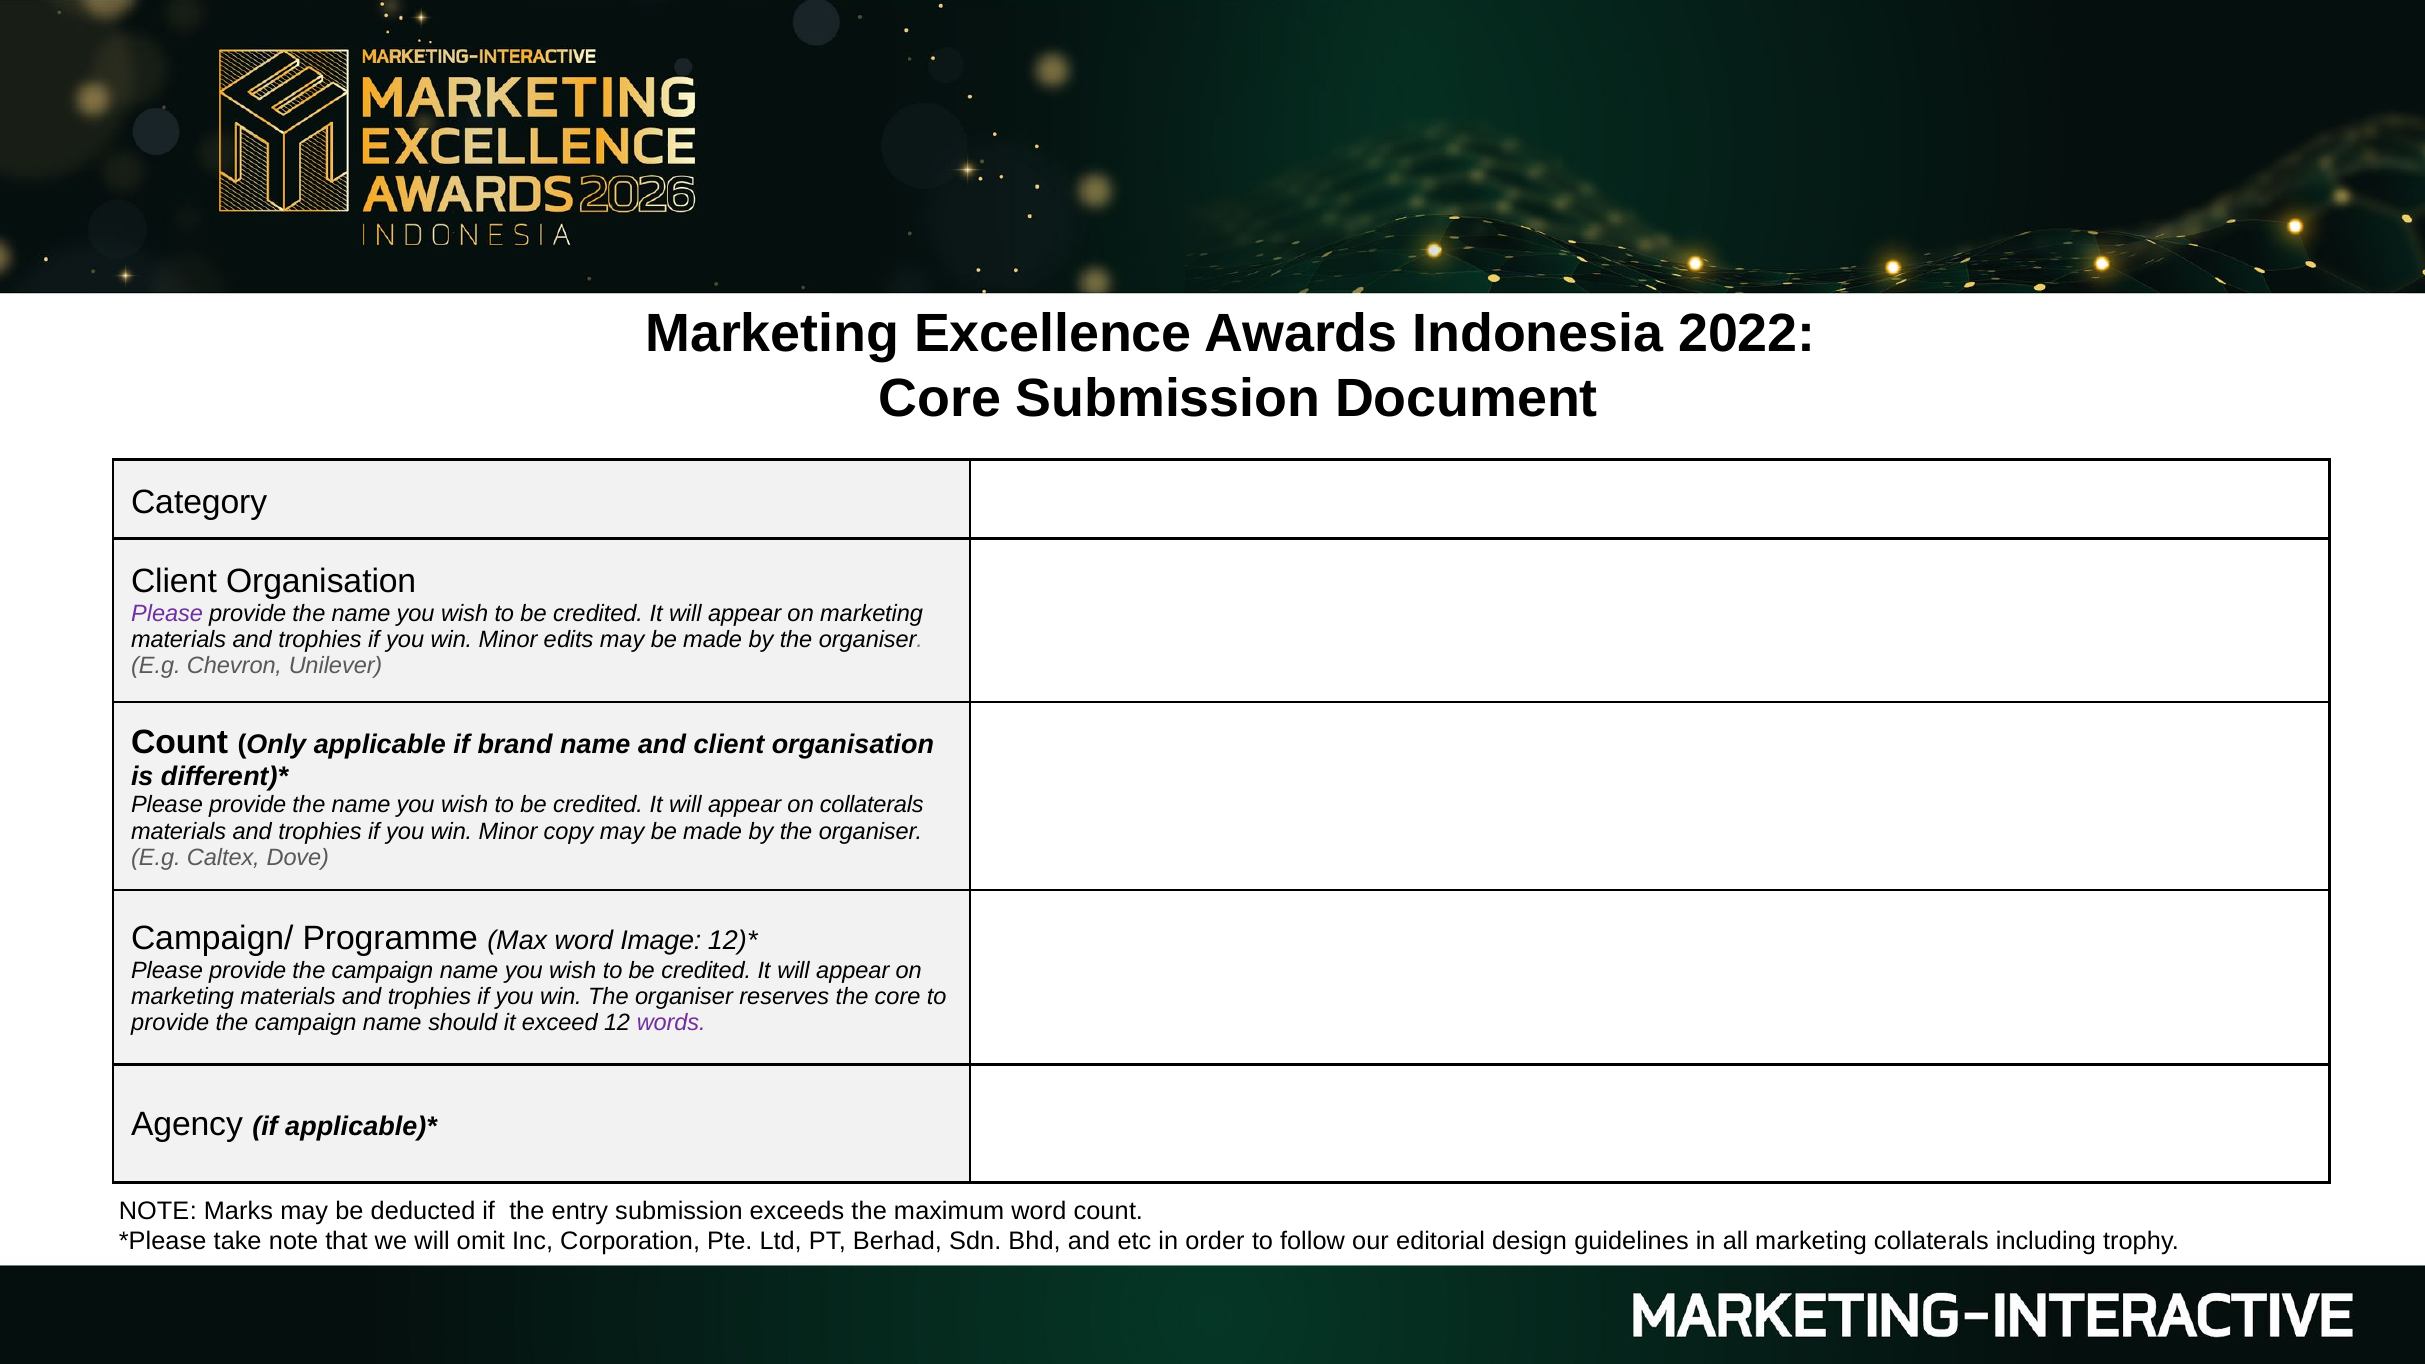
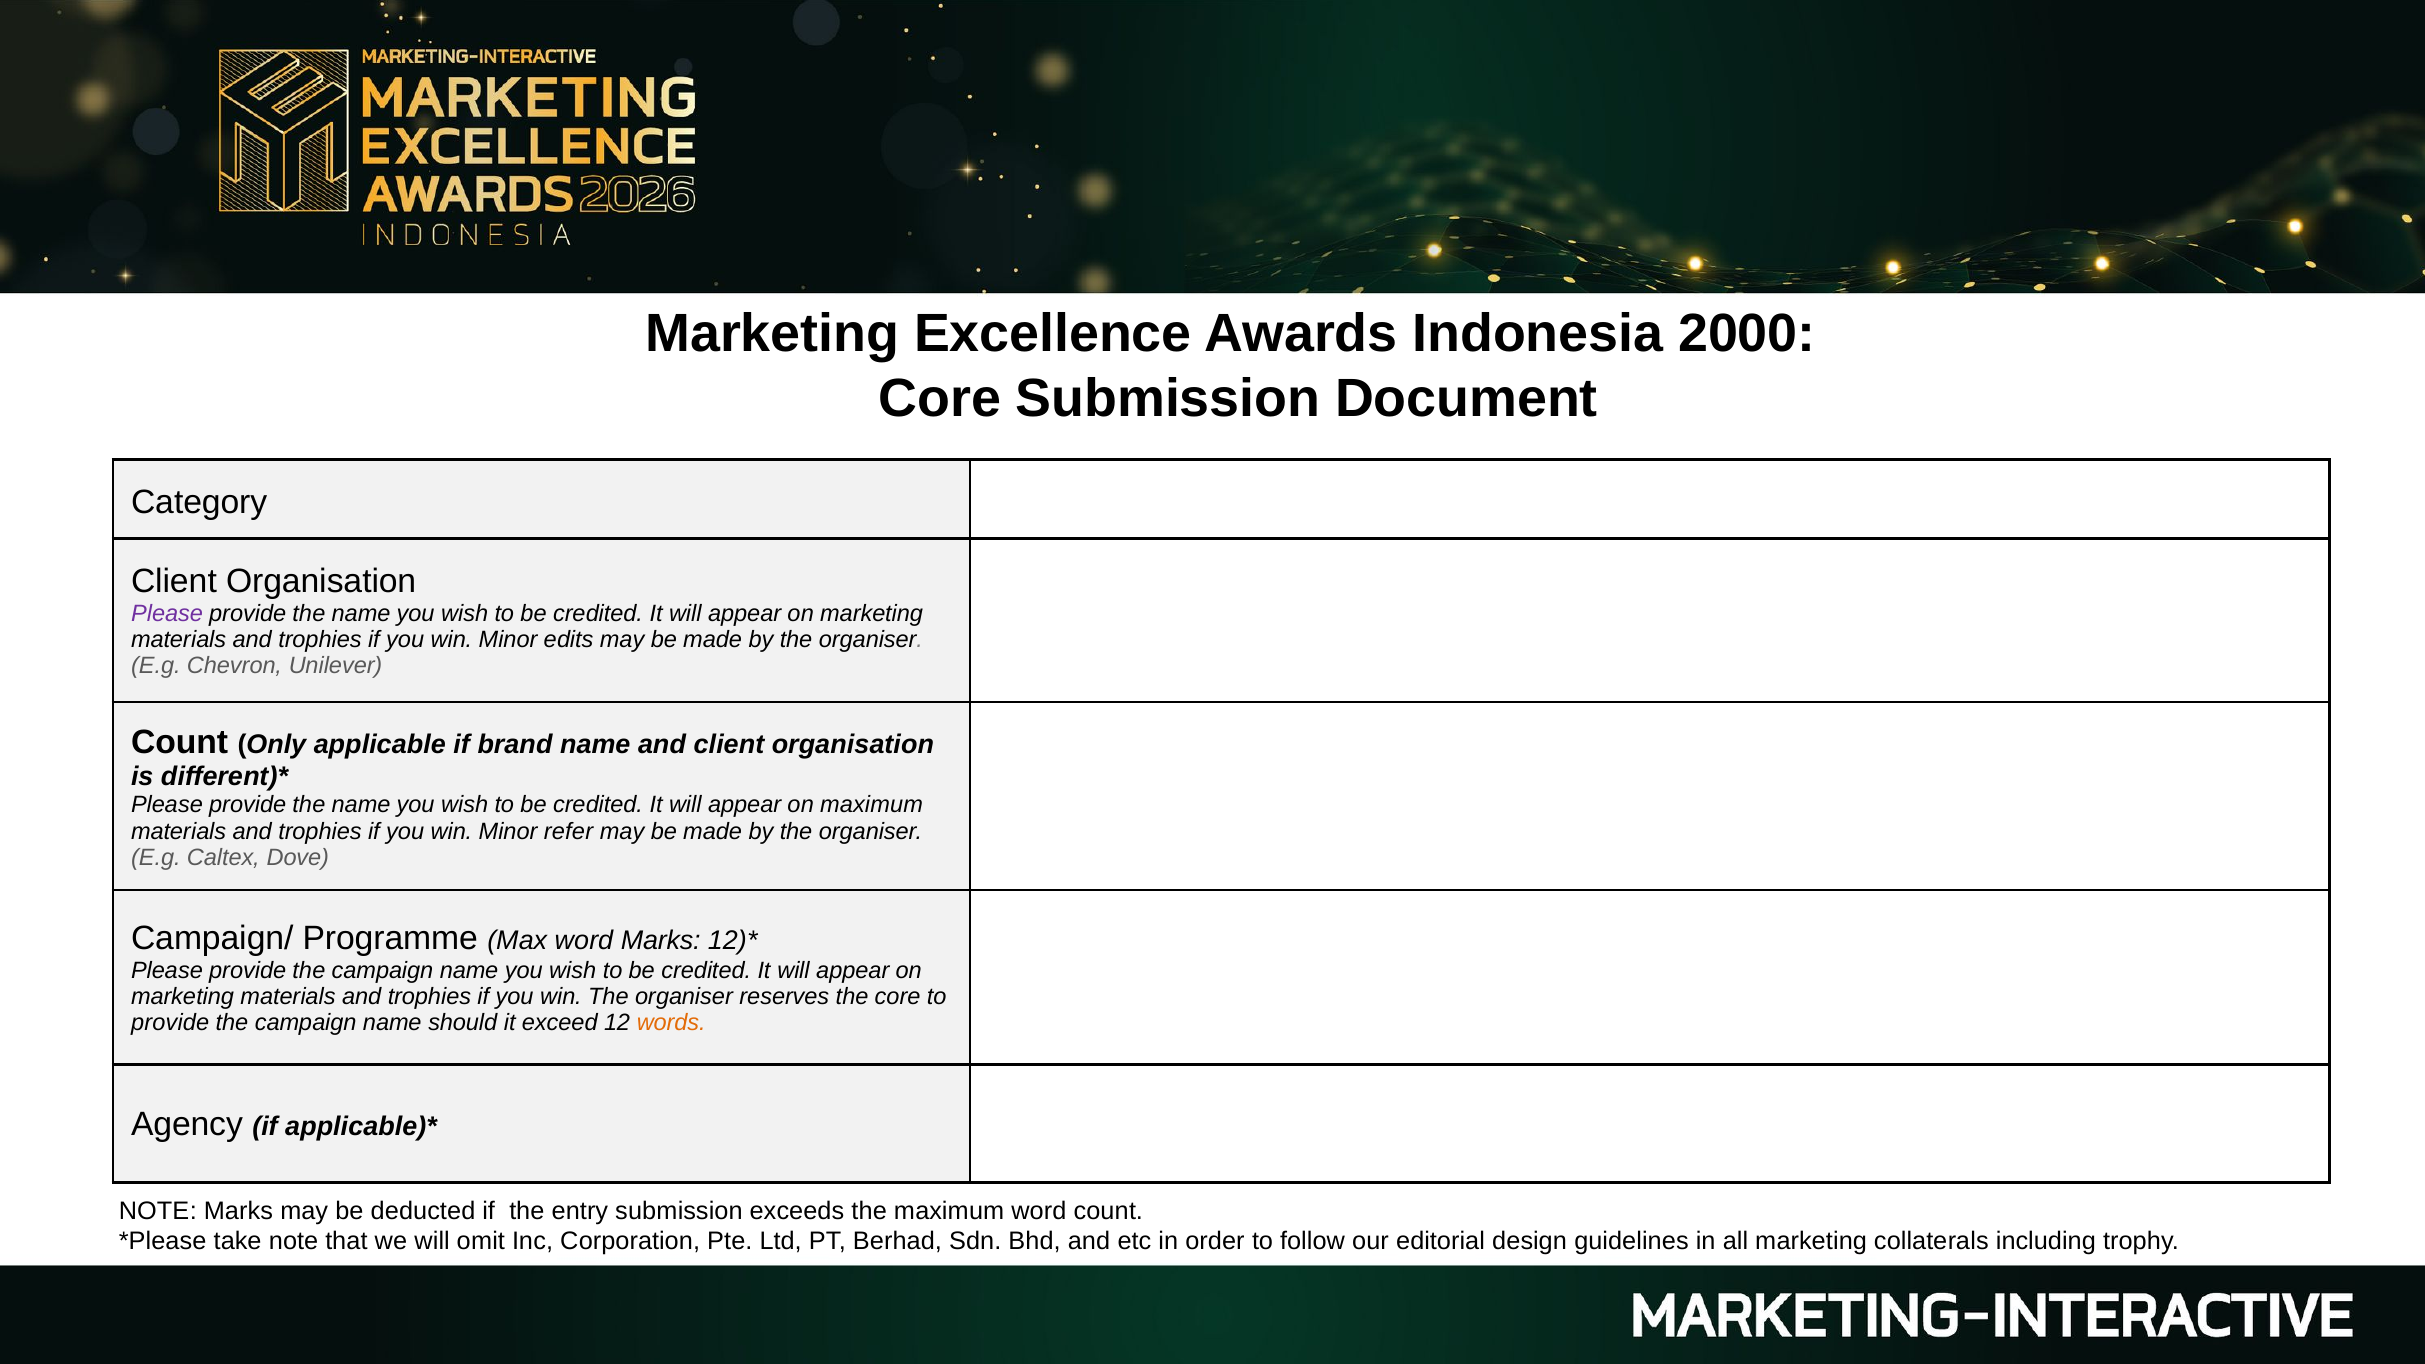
2022: 2022 -> 2000
on collaterals: collaterals -> maximum
copy: copy -> refer
word Image: Image -> Marks
words colour: purple -> orange
